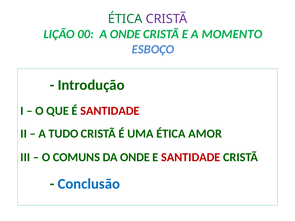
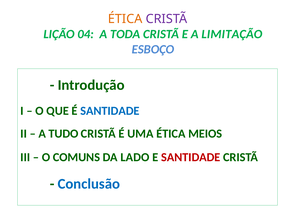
ÉTICA at (125, 19) colour: green -> orange
00: 00 -> 04
A ONDE: ONDE -> TODA
MOMENTO: MOMENTO -> LIMITAÇÃO
SANTIDADE at (110, 111) colour: red -> blue
AMOR: AMOR -> MEIOS
DA ONDE: ONDE -> LADO
